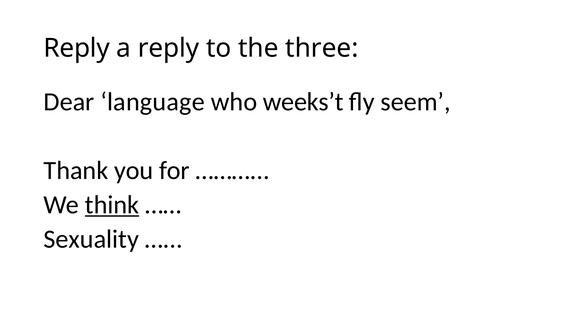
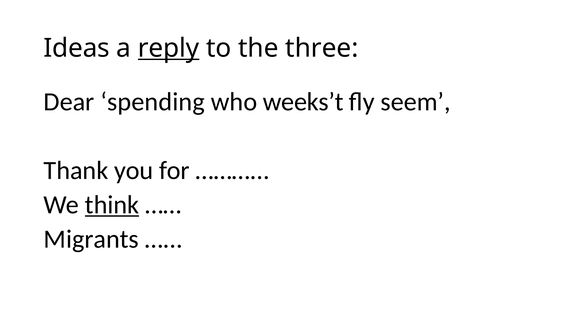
Reply at (77, 48): Reply -> Ideas
reply at (169, 48) underline: none -> present
language: language -> spending
Sexuality: Sexuality -> Migrants
